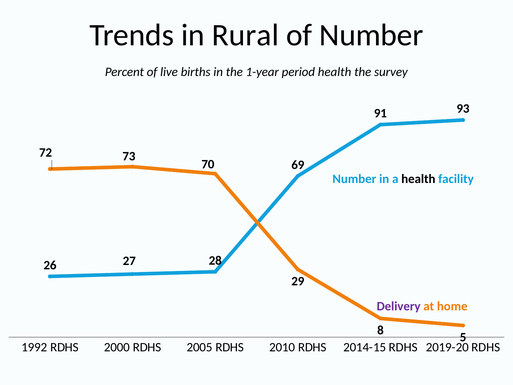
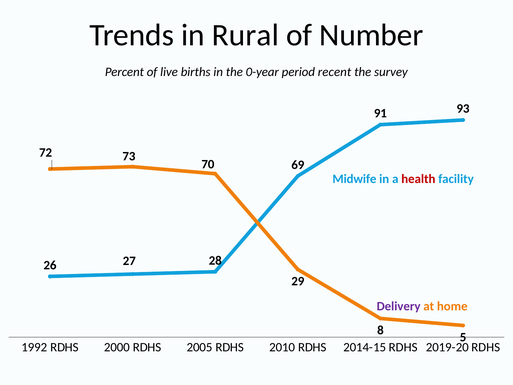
1-year: 1-year -> 0-year
period health: health -> recent
Number at (354, 179): Number -> Midwife
health at (418, 179) colour: black -> red
